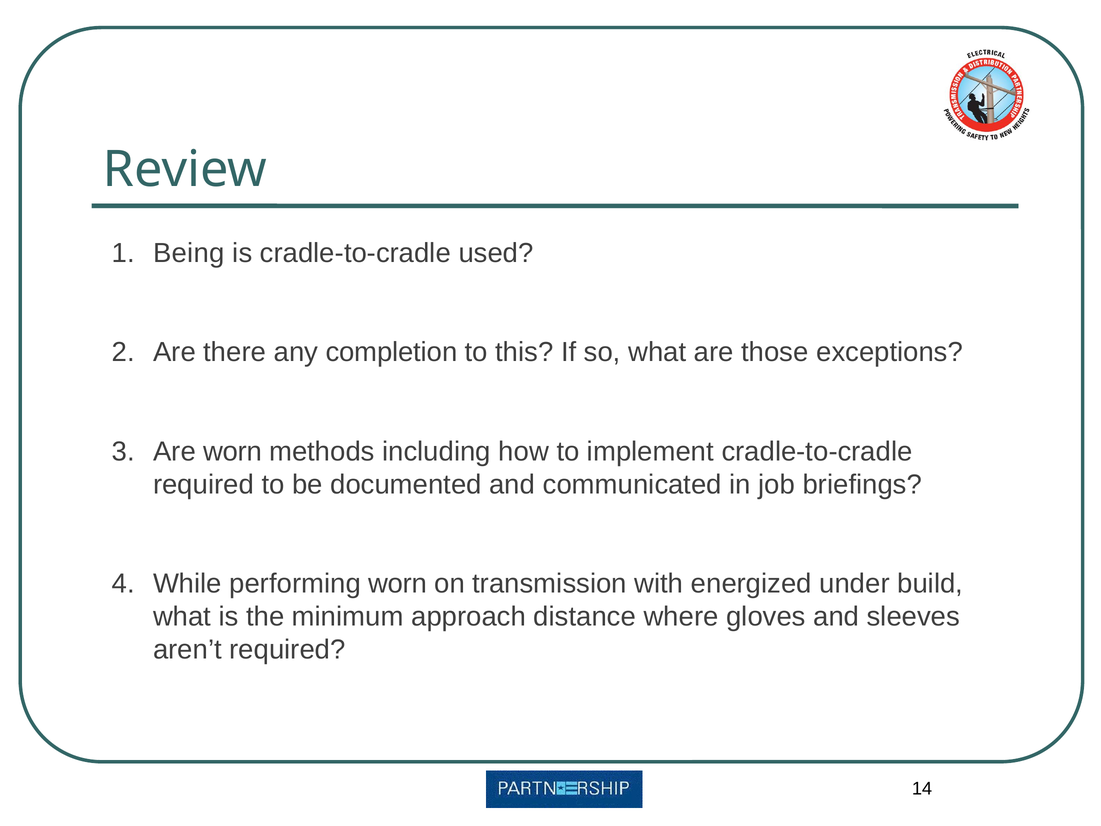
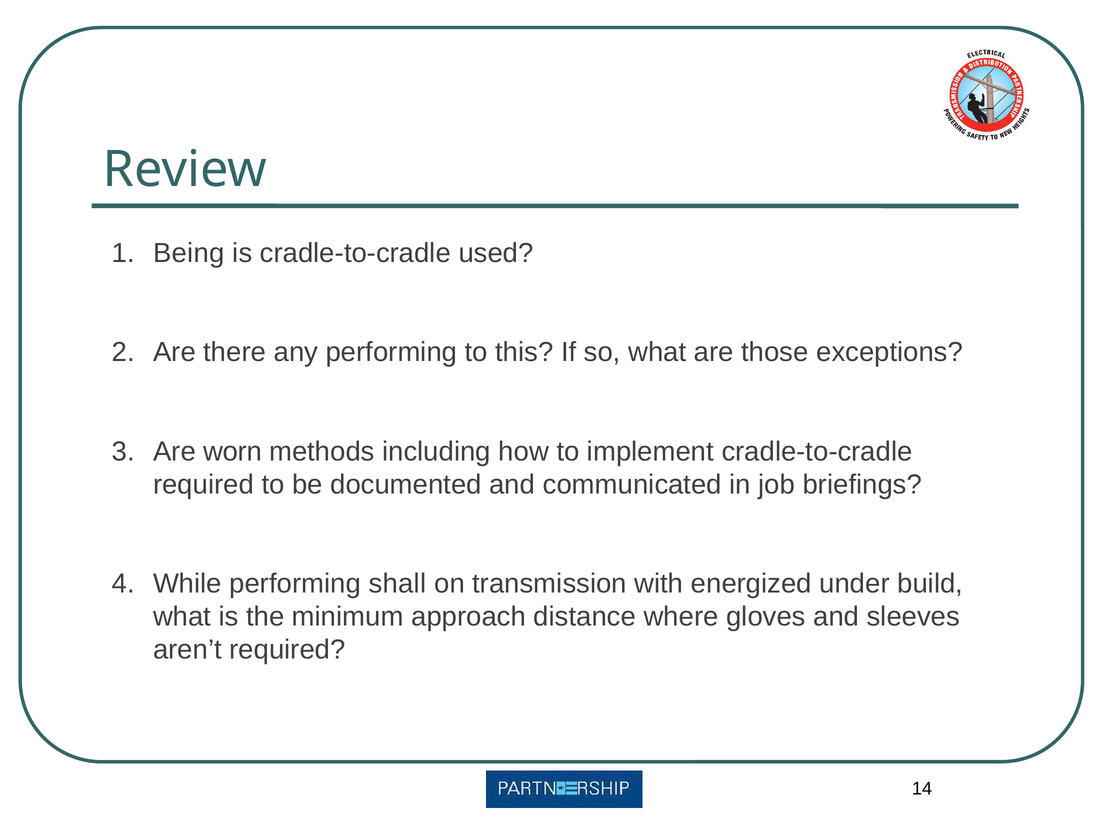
any completion: completion -> performing
performing worn: worn -> shall
